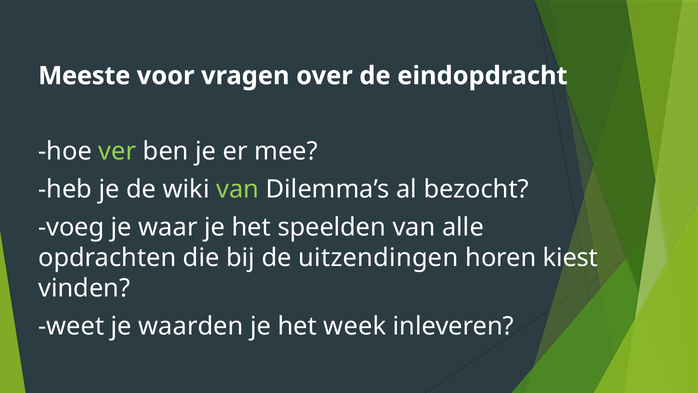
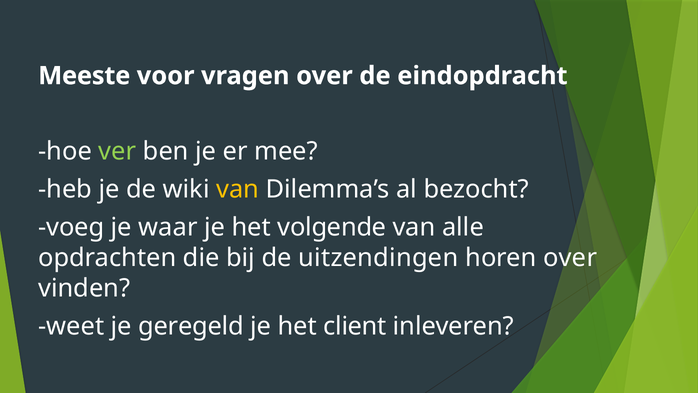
van at (238, 189) colour: light green -> yellow
speelden: speelden -> volgende
horen kiest: kiest -> over
waarden: waarden -> geregeld
week: week -> client
